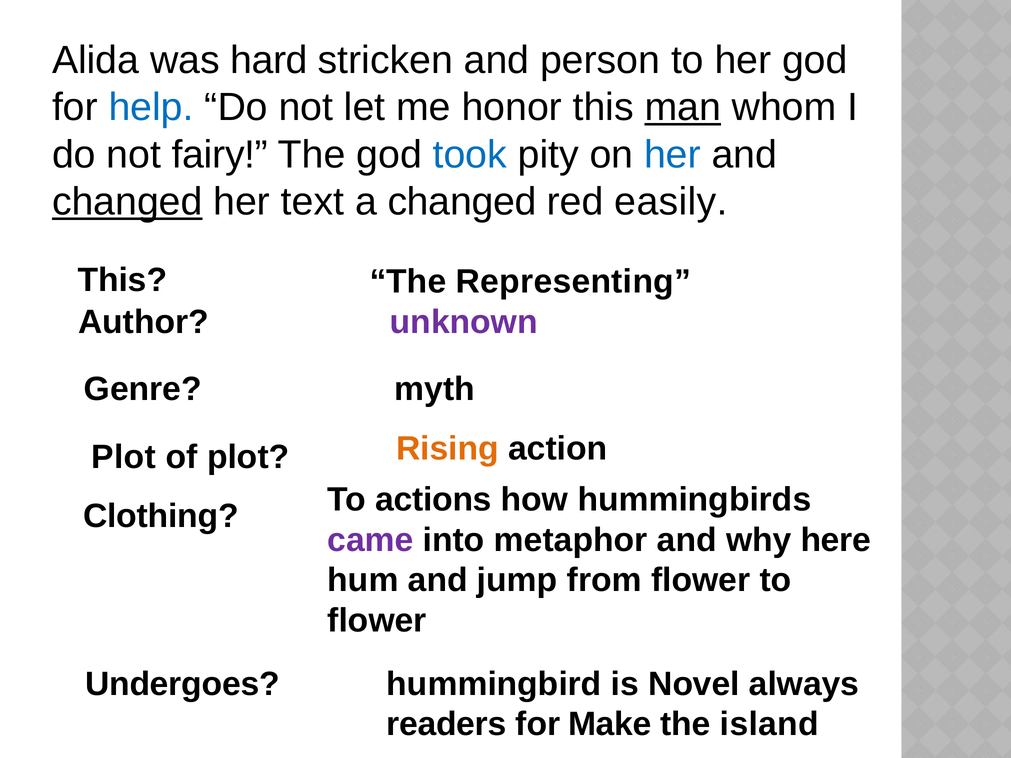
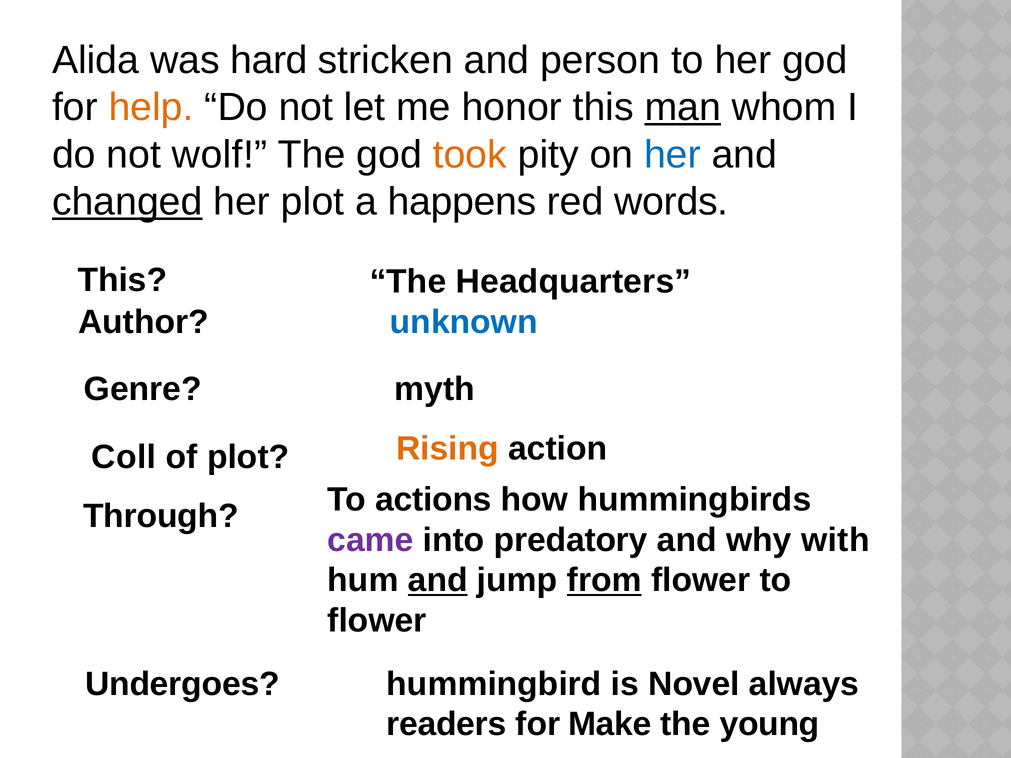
help colour: blue -> orange
fairy: fairy -> wolf
took colour: blue -> orange
her text: text -> plot
a changed: changed -> happens
easily: easily -> words
Representing: Representing -> Headquarters
unknown colour: purple -> blue
Plot at (124, 457): Plot -> Coll
Clothing: Clothing -> Through
metaphor: metaphor -> predatory
here: here -> with
and at (438, 581) underline: none -> present
from underline: none -> present
island: island -> young
